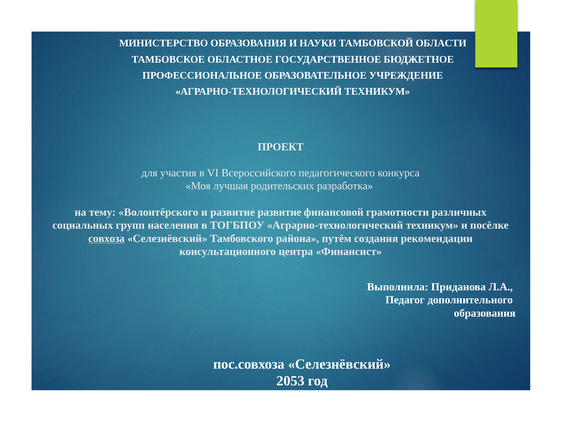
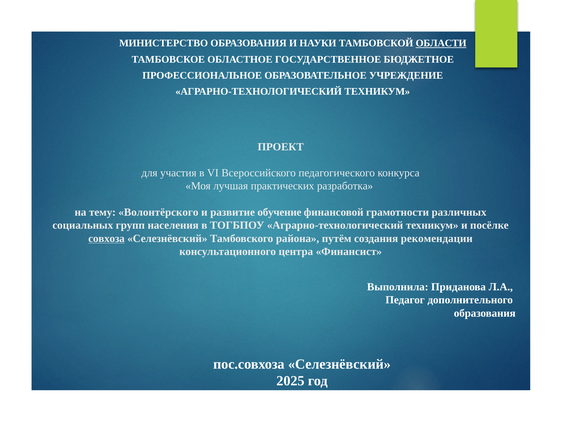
ОБЛАСТИ underline: none -> present
родительских: родительских -> практических
развитие развитие: развитие -> обучение
2053: 2053 -> 2025
